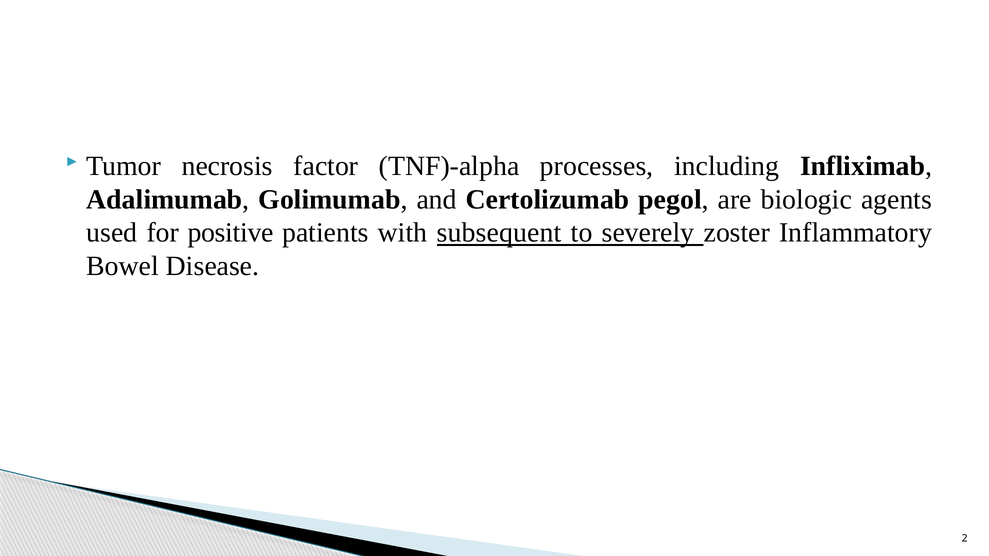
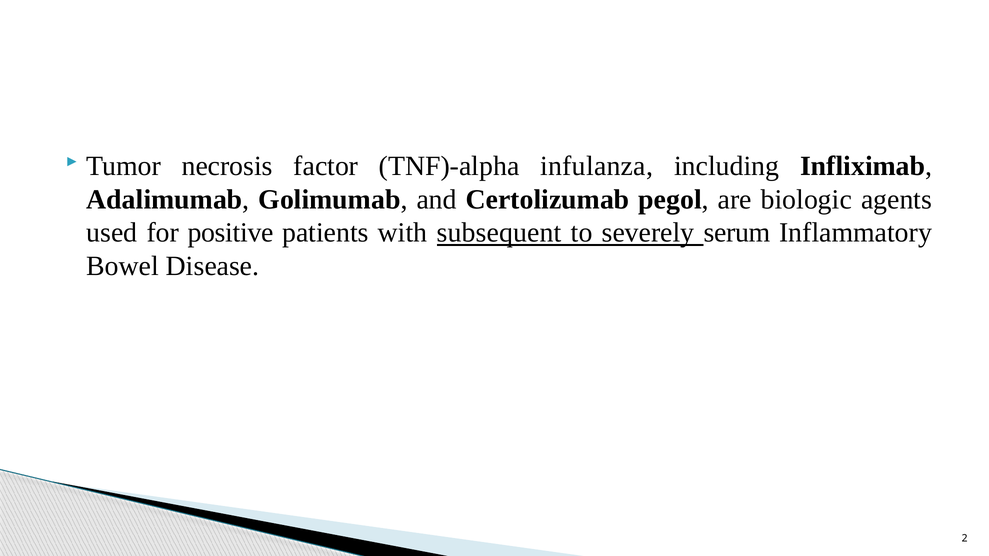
processes: processes -> infulanza
zoster: zoster -> serum
